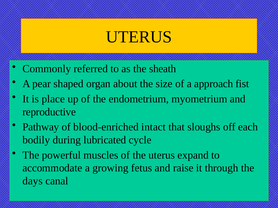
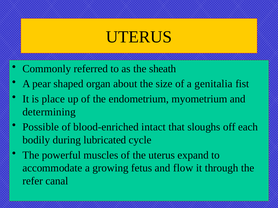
approach: approach -> genitalia
reproductive: reproductive -> determining
Pathway: Pathway -> Possible
raise: raise -> flow
days: days -> refer
